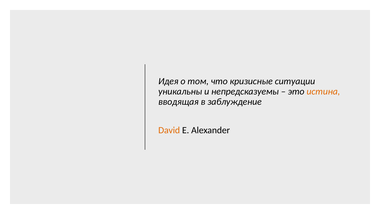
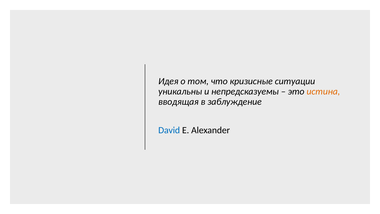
David colour: orange -> blue
